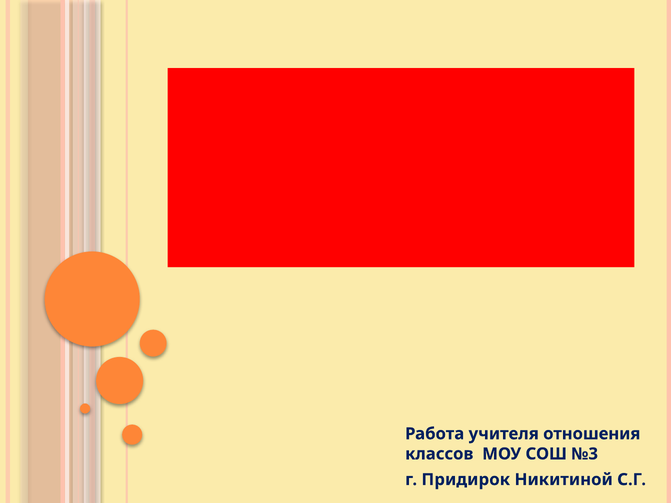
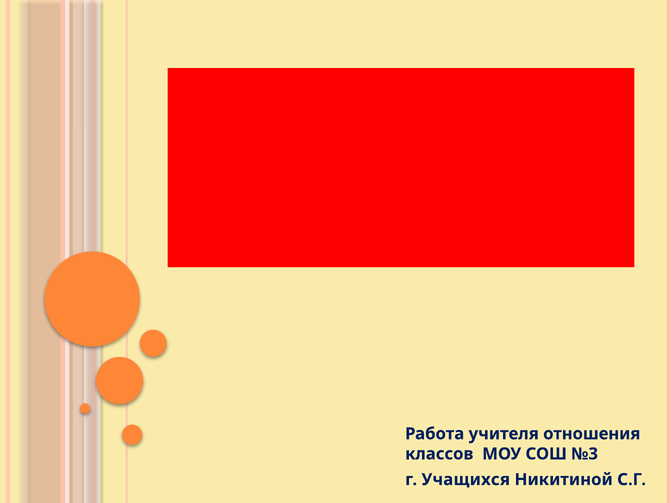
Придирок: Придирок -> Учащихся
